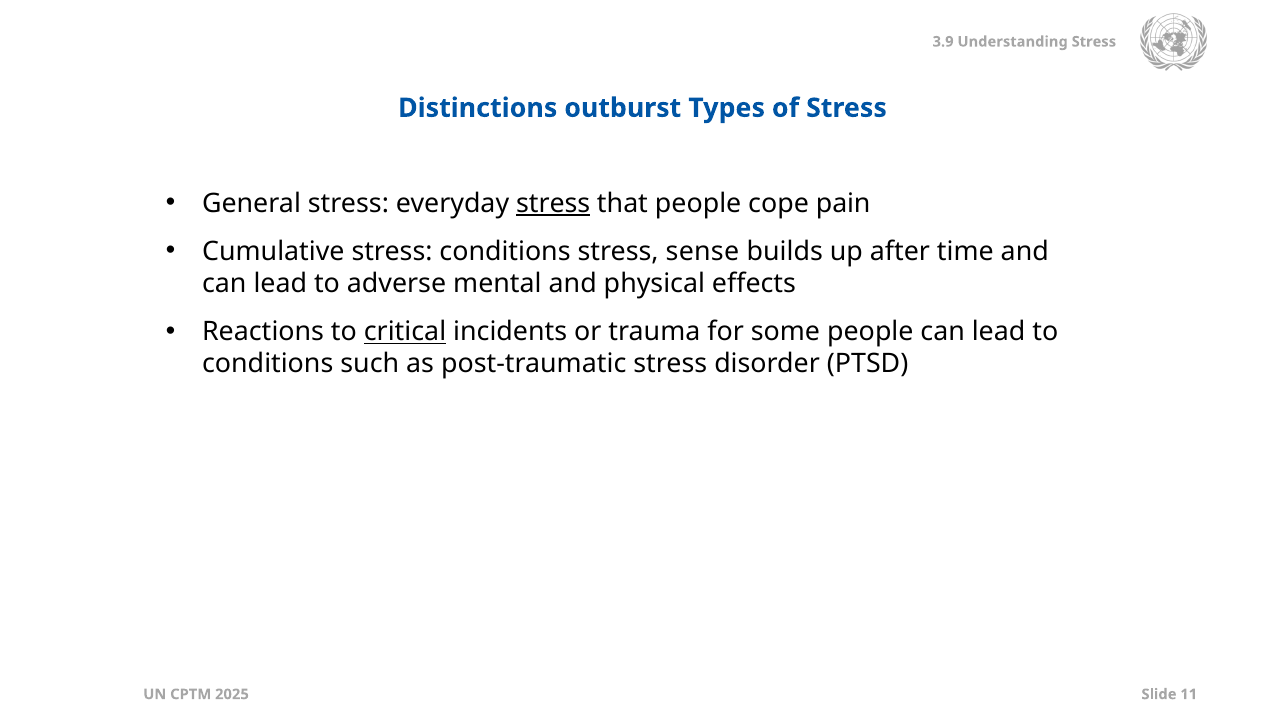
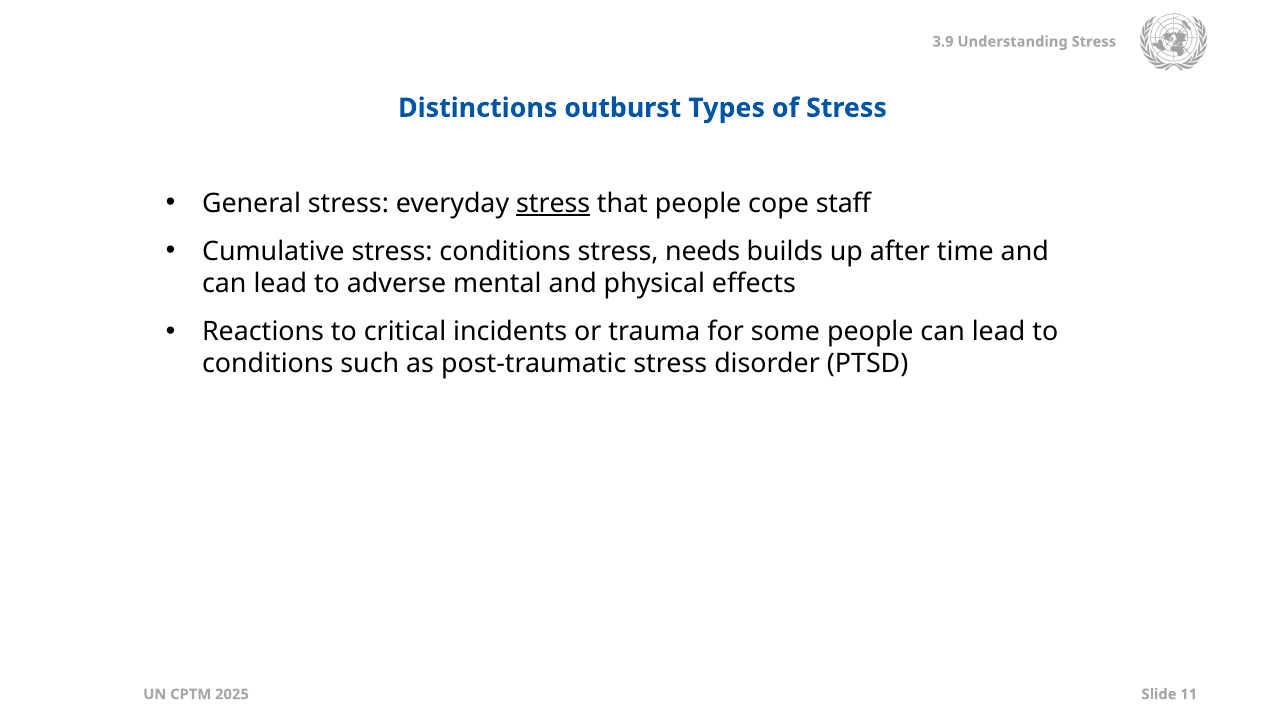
pain: pain -> staff
sense: sense -> needs
critical underline: present -> none
